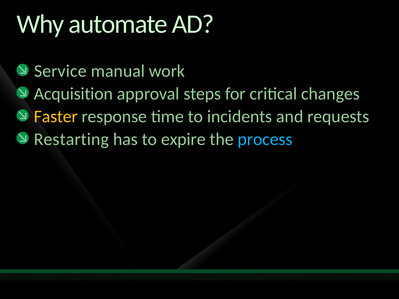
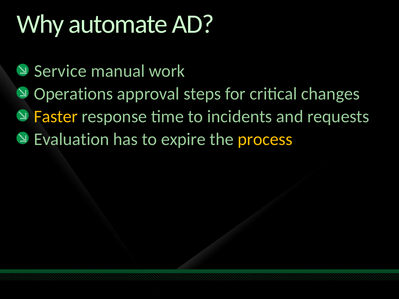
Acquisition: Acquisition -> Operations
Restarting: Restarting -> Evaluation
process colour: light blue -> yellow
